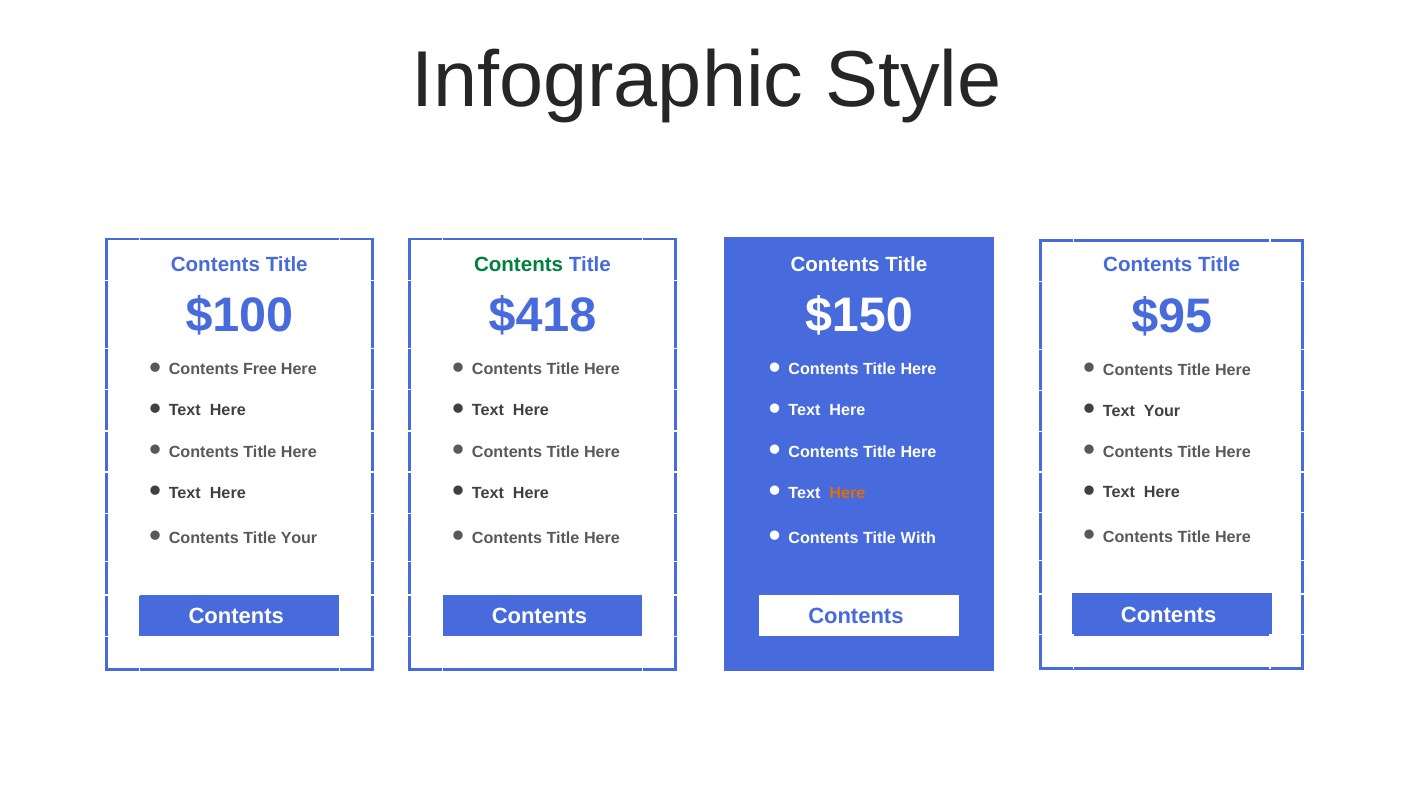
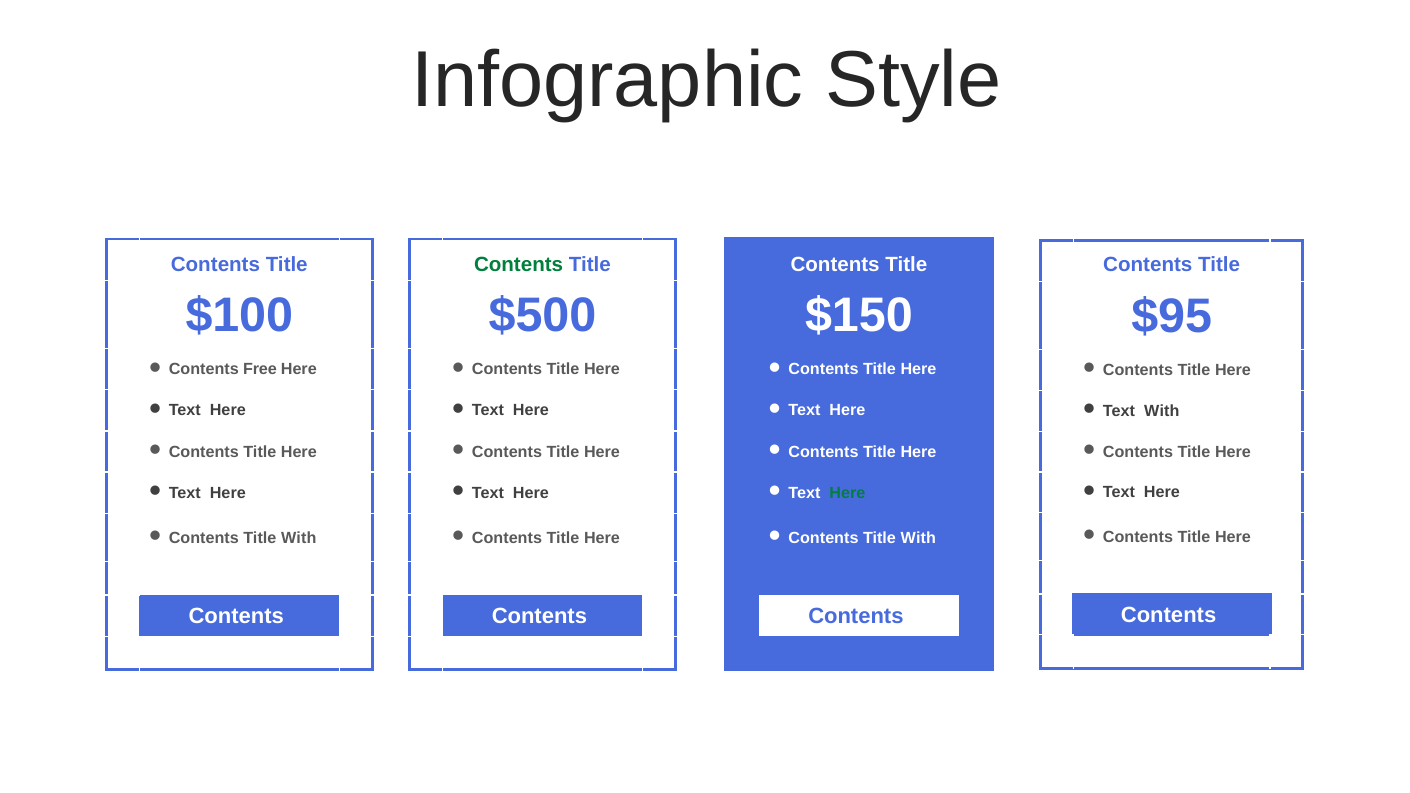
$418: $418 -> $500
Your at (1162, 411): Your -> With
Here at (847, 493) colour: orange -> green
Your at (299, 538): Your -> With
